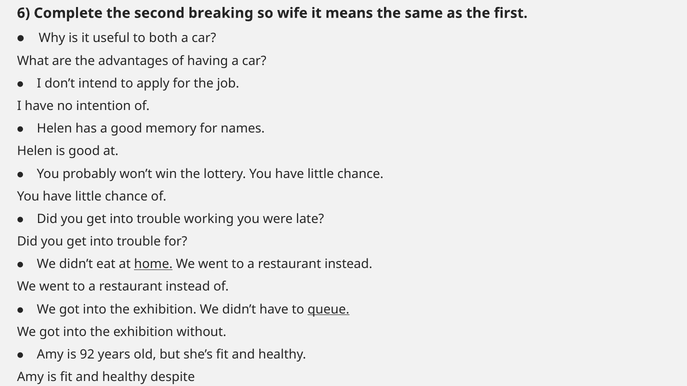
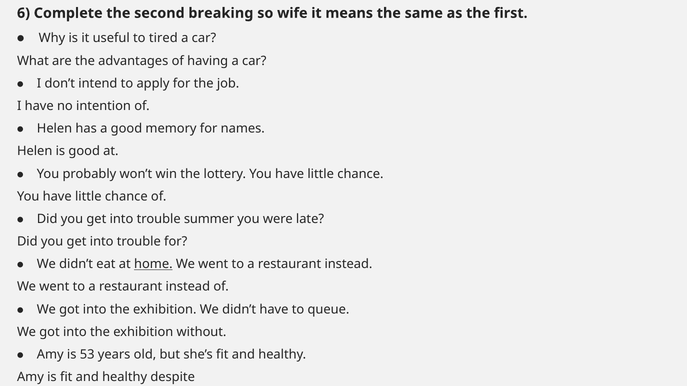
both: both -> tired
working: working -> summer
queue underline: present -> none
92: 92 -> 53
